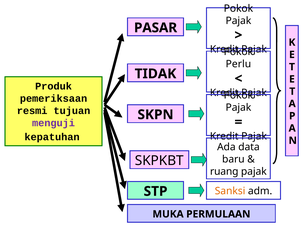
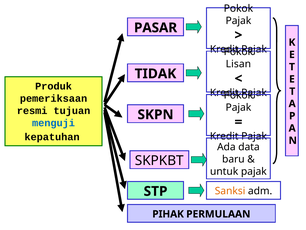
Perlu: Perlu -> Lisan
menguji colour: purple -> blue
ruang: ruang -> untuk
MUKA: MUKA -> PIHAK
